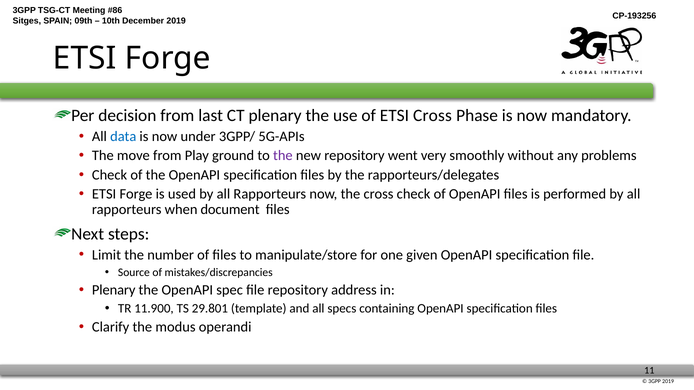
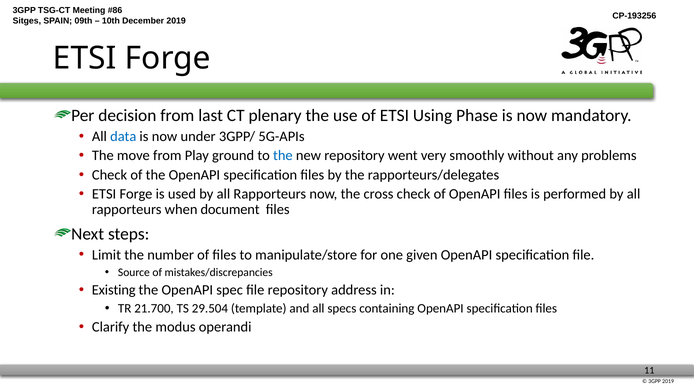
ETSI Cross: Cross -> Using
the at (283, 156) colour: purple -> blue
Plenary at (114, 290): Plenary -> Existing
11.900: 11.900 -> 21.700
29.801: 29.801 -> 29.504
